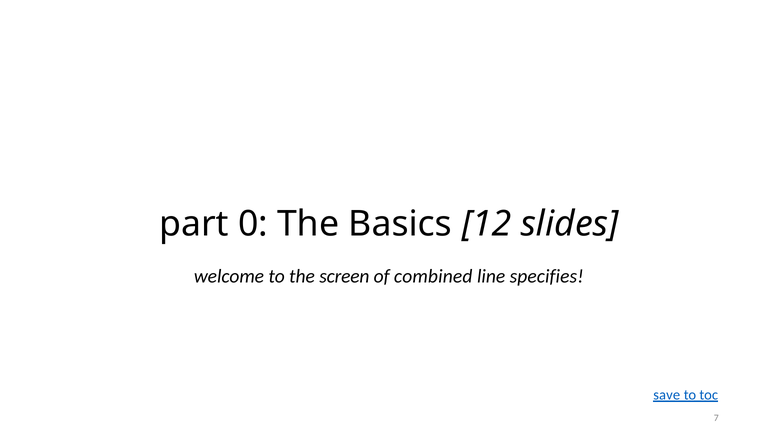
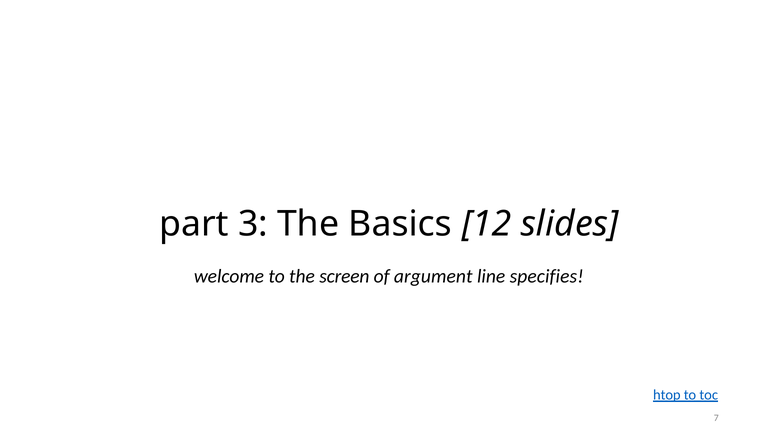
0: 0 -> 3
combined: combined -> argument
save: save -> htop
